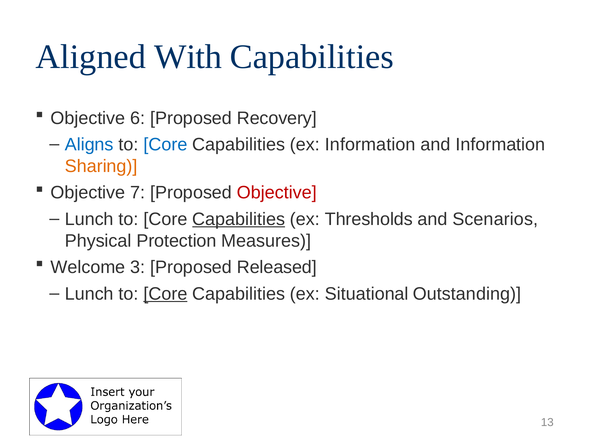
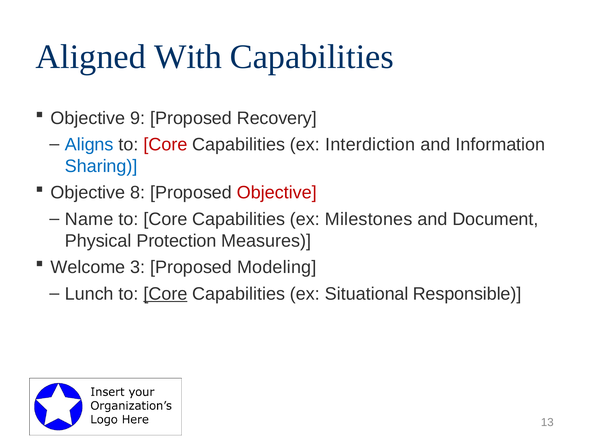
6: 6 -> 9
Core at (165, 145) colour: blue -> red
ex Information: Information -> Interdiction
Sharing colour: orange -> blue
7: 7 -> 8
Lunch at (89, 219): Lunch -> Name
Capabilities at (239, 219) underline: present -> none
Thresholds: Thresholds -> Milestones
Scenarios: Scenarios -> Document
Released: Released -> Modeling
Outstanding: Outstanding -> Responsible
